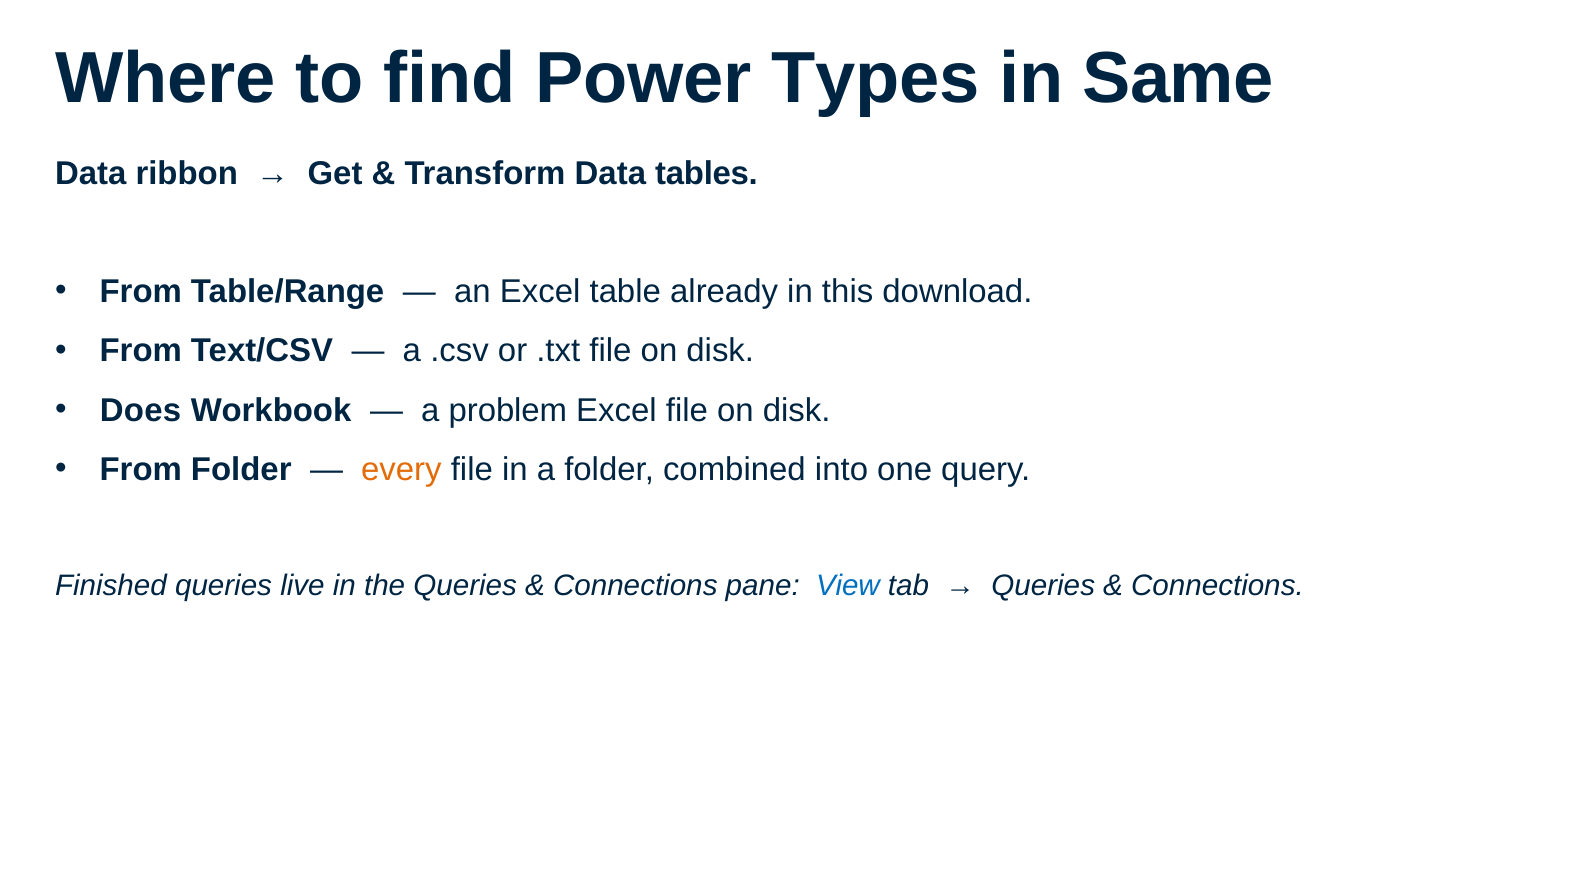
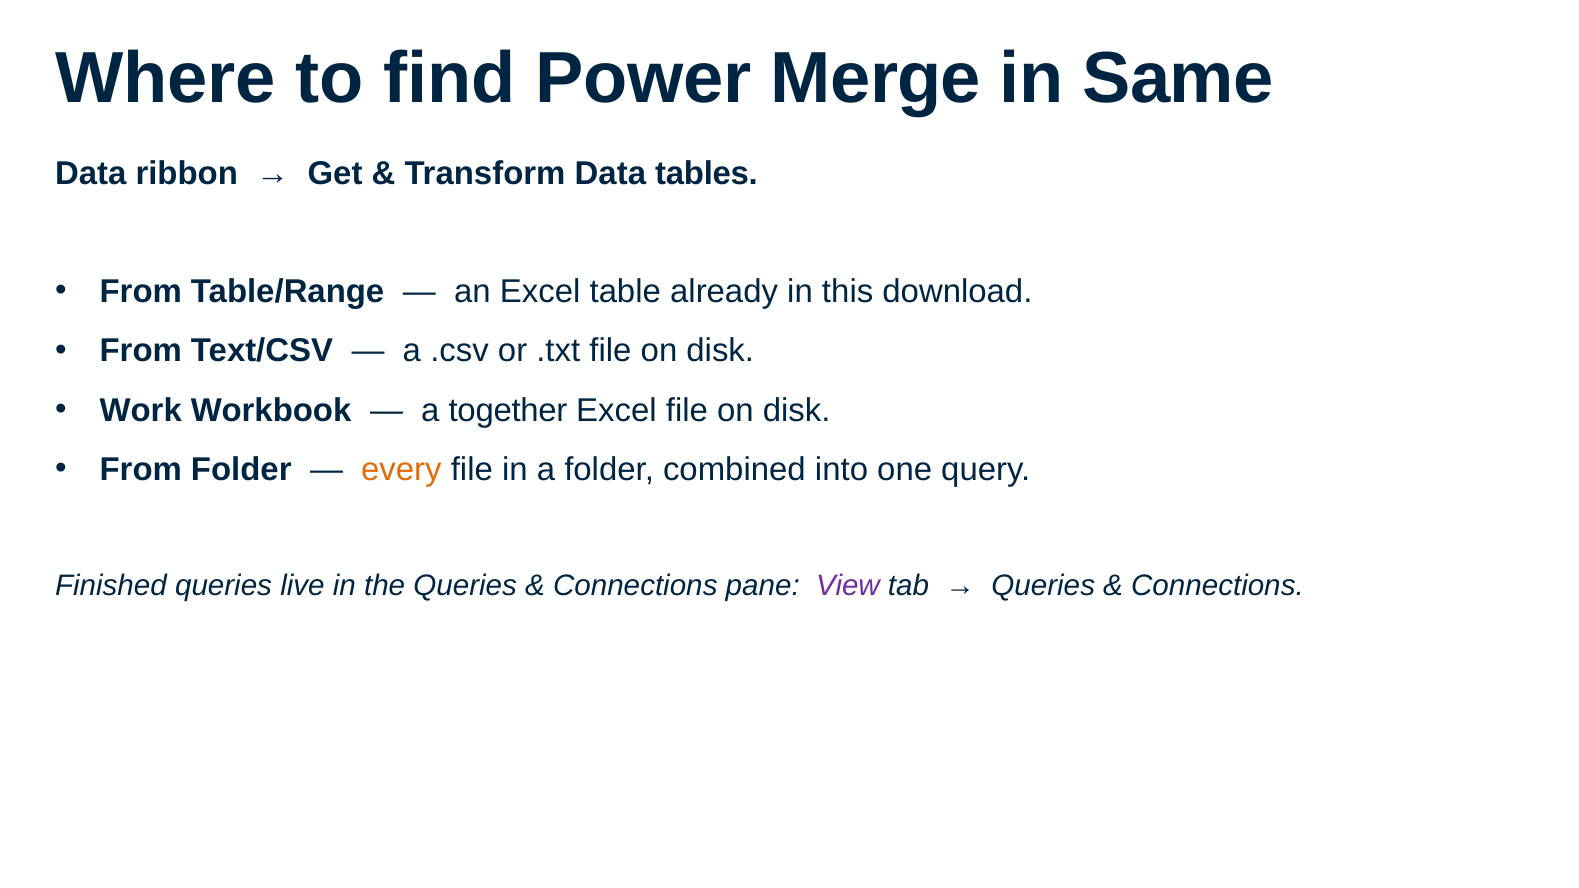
Types: Types -> Merge
Does: Does -> Work
problem: problem -> together
View colour: blue -> purple
